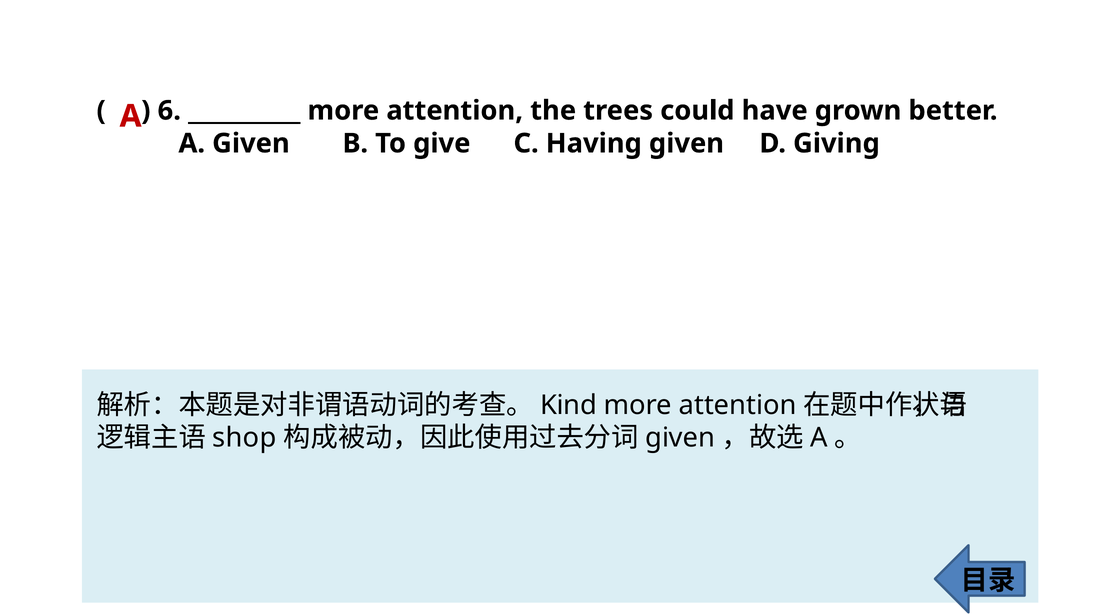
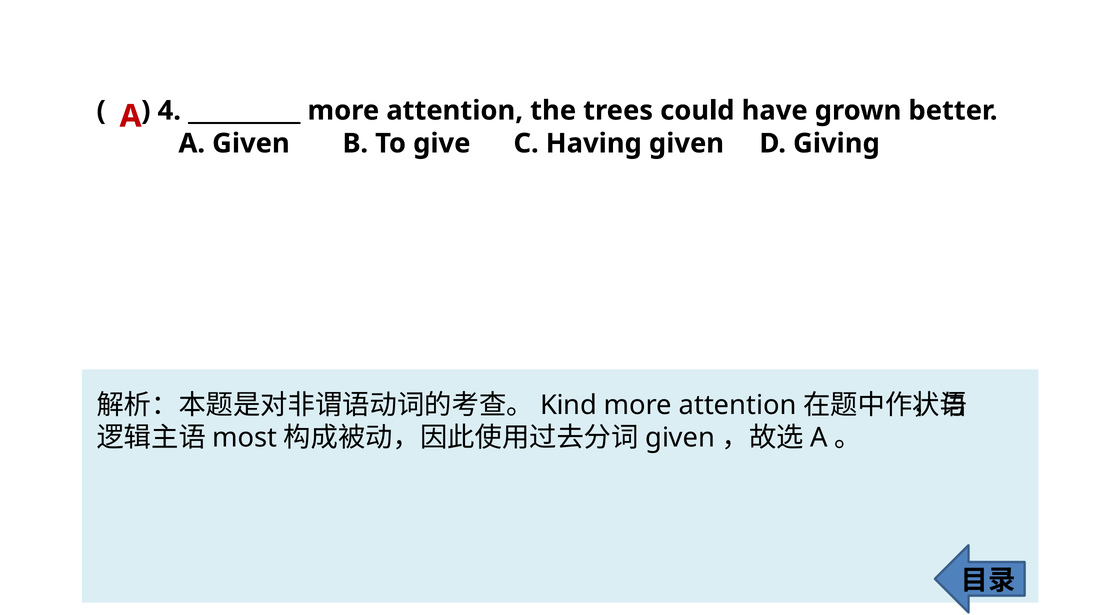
6: 6 -> 4
shop: shop -> most
